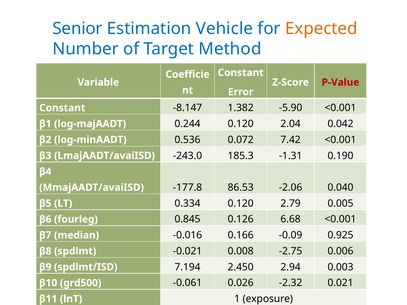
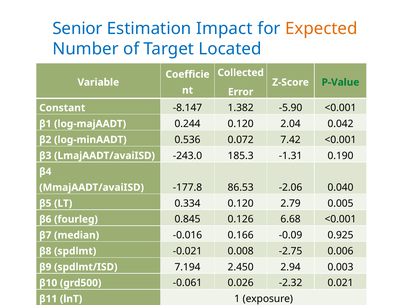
Vehicle: Vehicle -> Impact
Method: Method -> Located
Constant at (241, 73): Constant -> Collected
P-Value colour: red -> green
